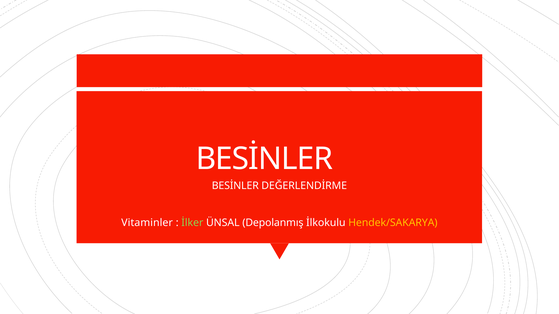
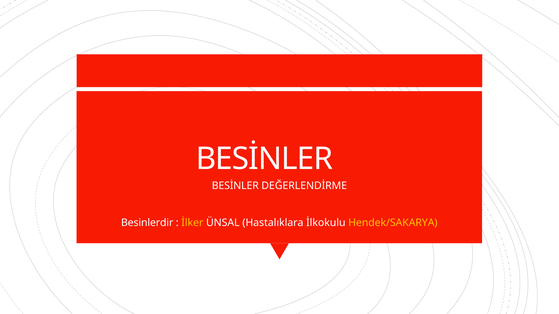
Vitaminler: Vitaminler -> Besinlerdir
İlker colour: light green -> yellow
Depolanmış: Depolanmış -> Hastalıklara
